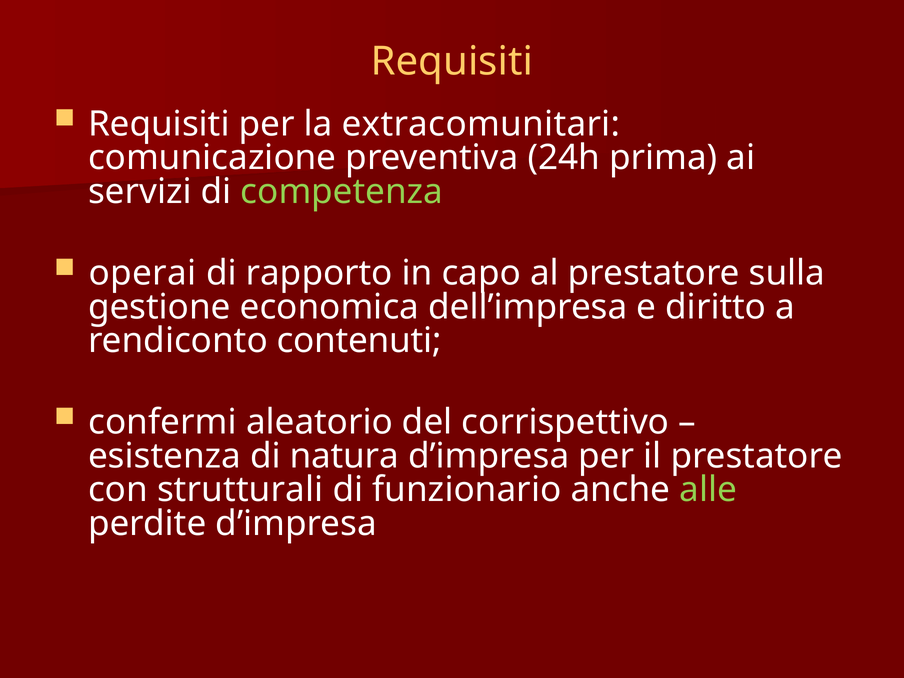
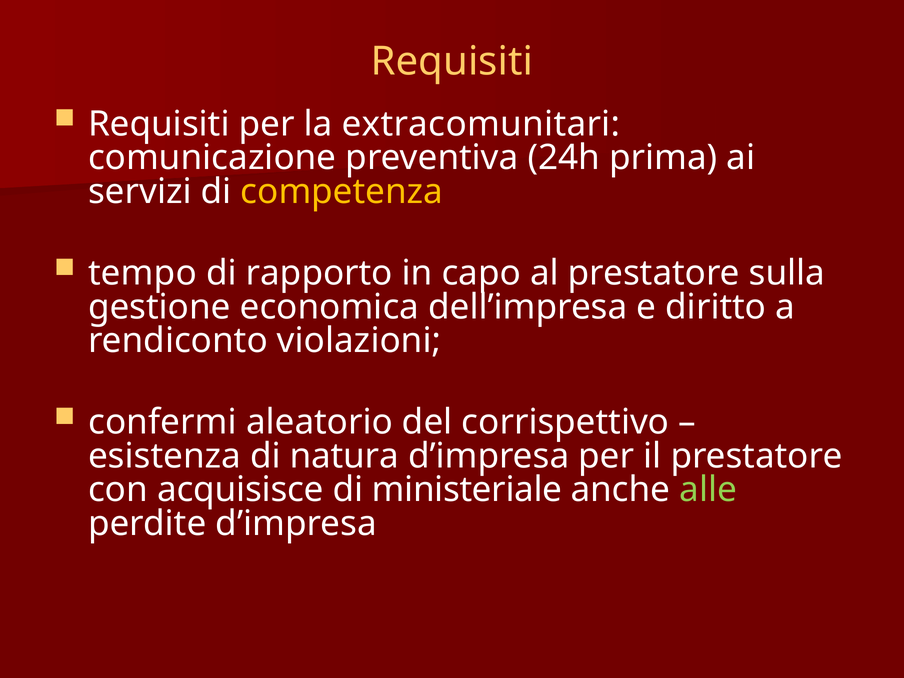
competenza colour: light green -> yellow
operai: operai -> tempo
contenuti: contenuti -> violazioni
strutturali: strutturali -> acquisisce
funzionario: funzionario -> ministeriale
